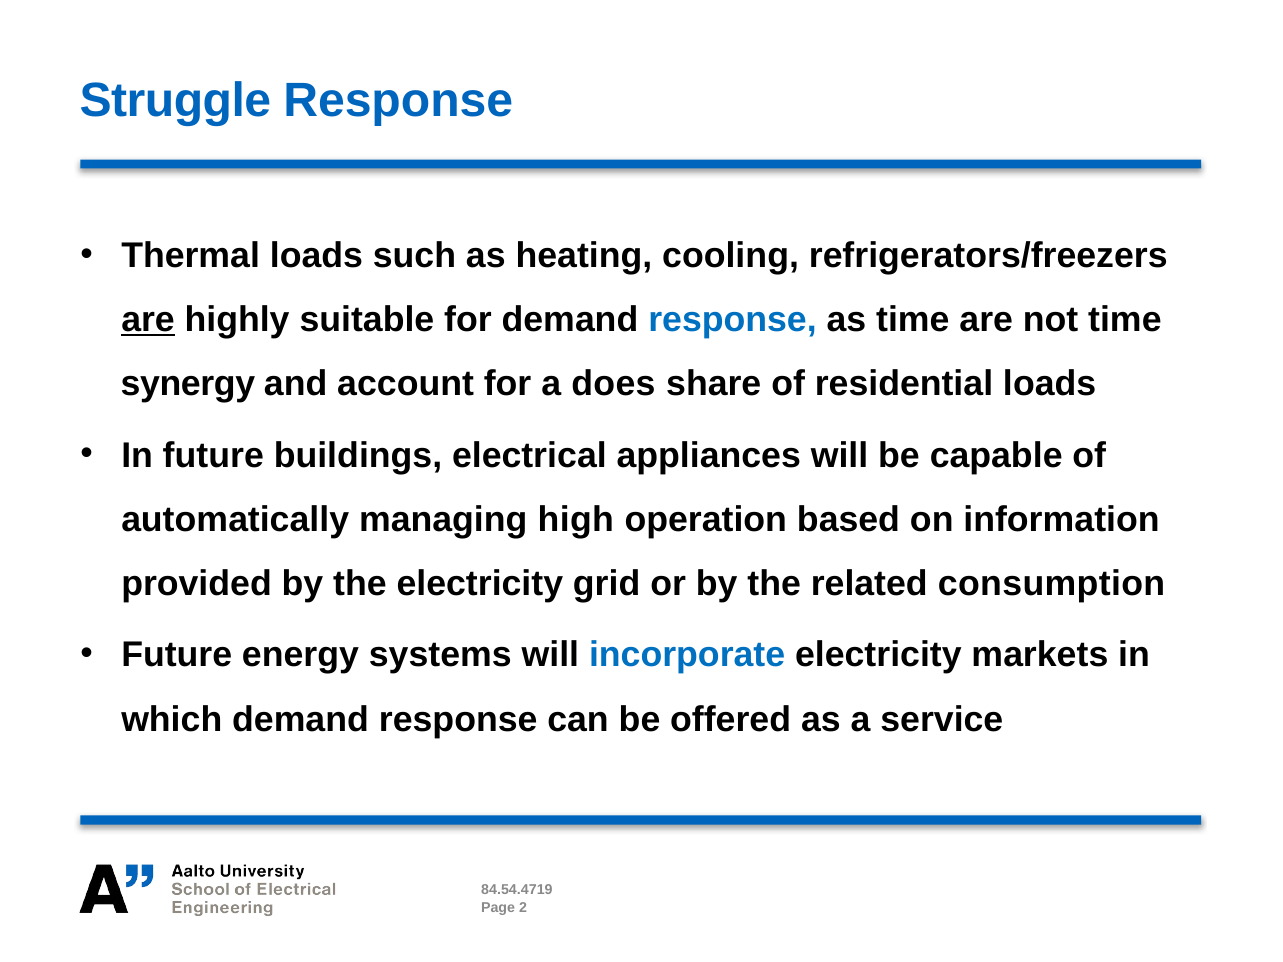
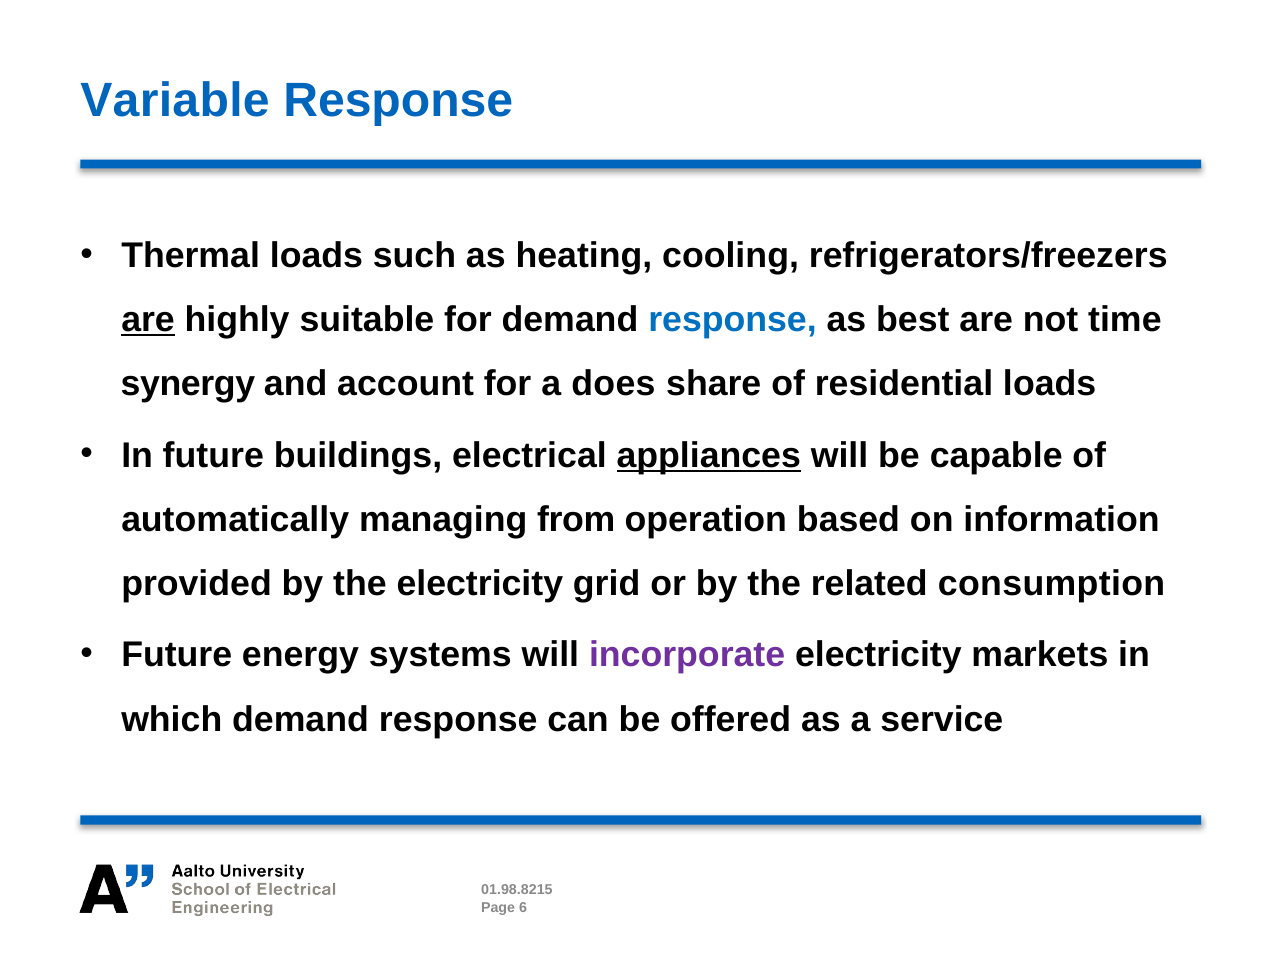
Struggle: Struggle -> Variable
as time: time -> best
appliances underline: none -> present
high: high -> from
incorporate colour: blue -> purple
84.54.4719: 84.54.4719 -> 01.98.8215
2: 2 -> 6
